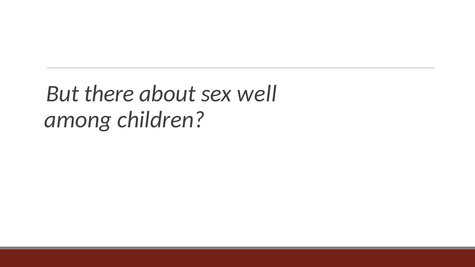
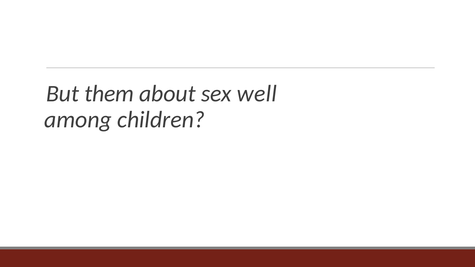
there: there -> them
